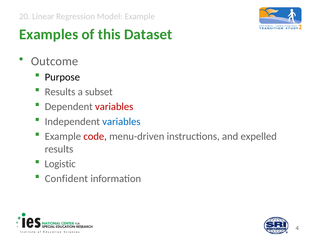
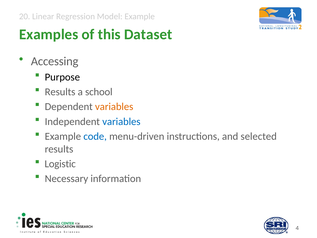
Outcome: Outcome -> Accessing
subset: subset -> school
variables at (114, 107) colour: red -> orange
code colour: red -> blue
expelled: expelled -> selected
Confident: Confident -> Necessary
